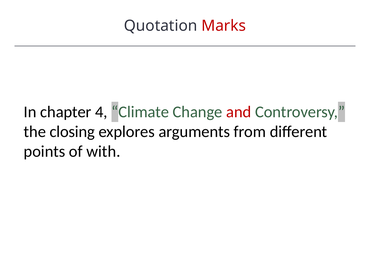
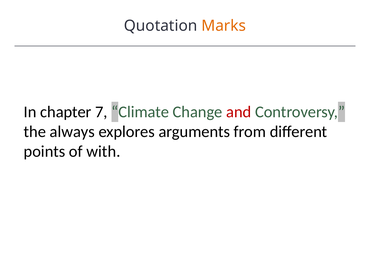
Marks colour: red -> orange
4: 4 -> 7
closing: closing -> always
